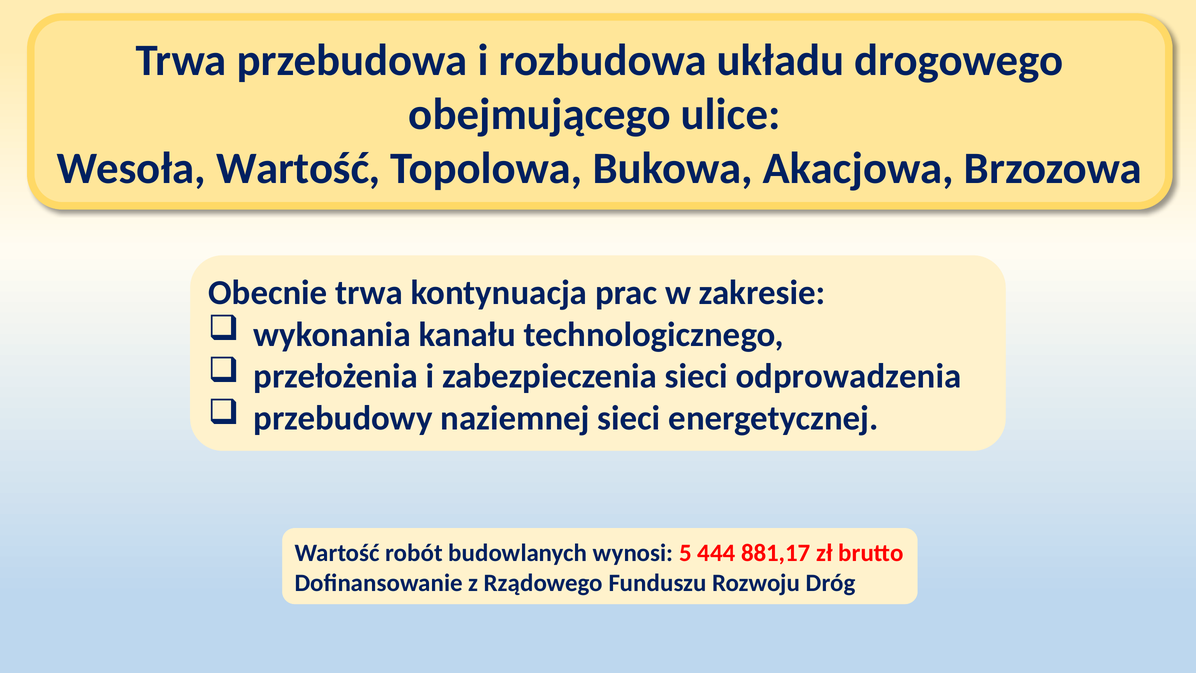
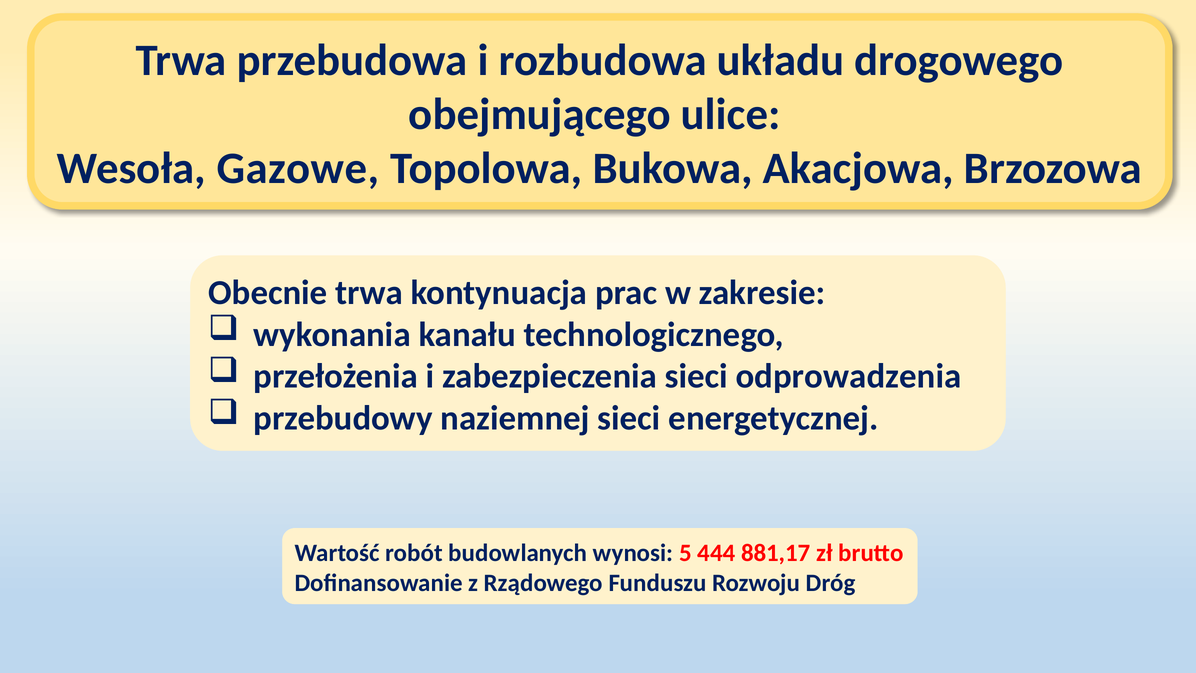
Wesoła Wartość: Wartość -> Gazowe
